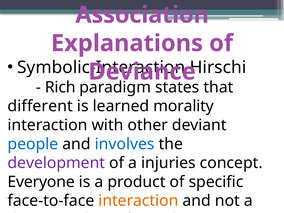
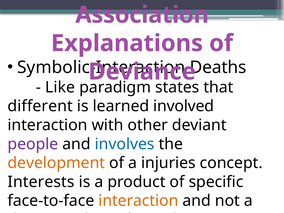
Hirschi: Hirschi -> Deaths
Rich: Rich -> Like
morality: morality -> involved
people colour: blue -> purple
development colour: purple -> orange
Everyone: Everyone -> Interests
